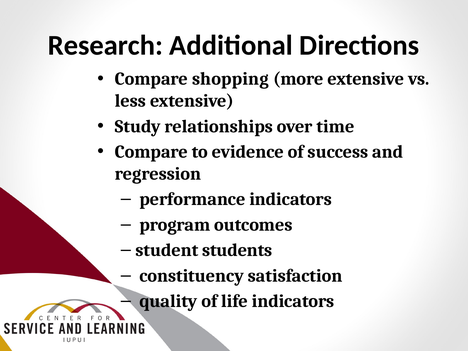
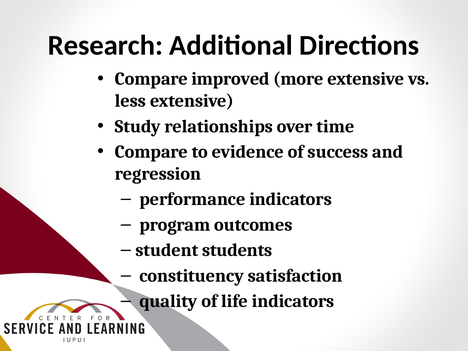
shopping: shopping -> improved
